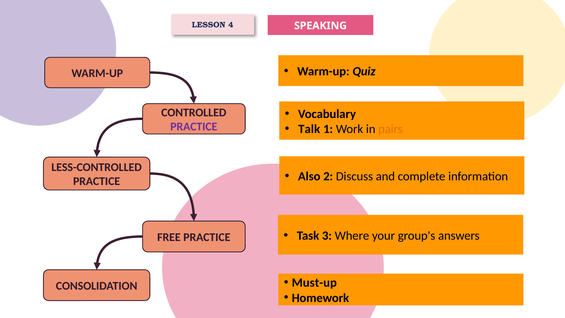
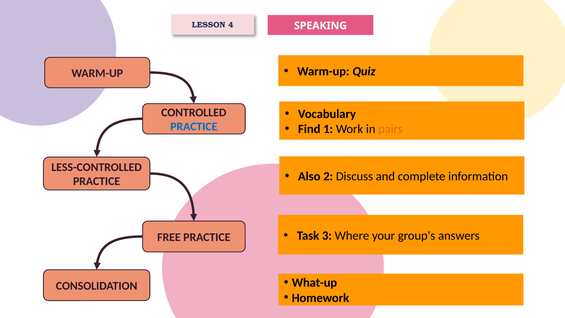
PRACTICE at (194, 127) colour: purple -> blue
Talk: Talk -> Find
Must-up: Must-up -> What-up
